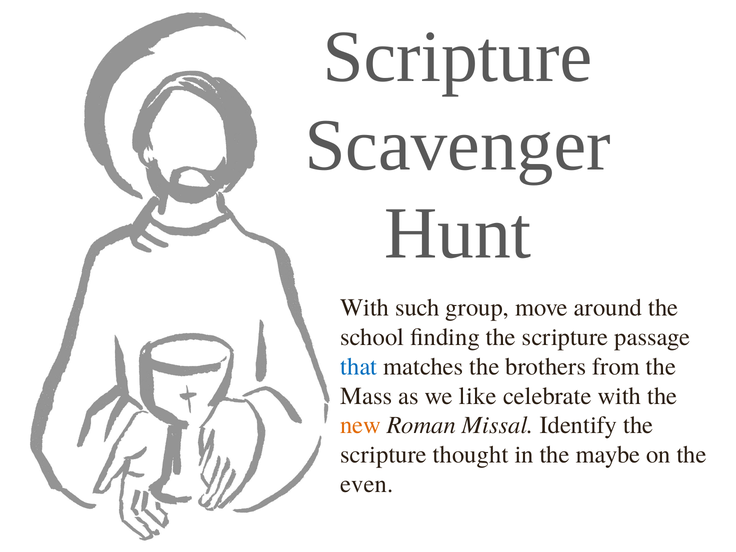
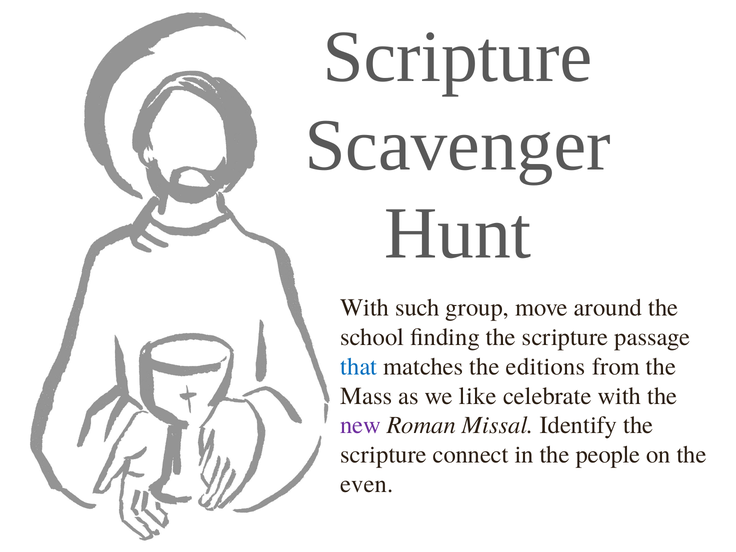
brothers: brothers -> editions
new colour: orange -> purple
thought: thought -> connect
maybe: maybe -> people
